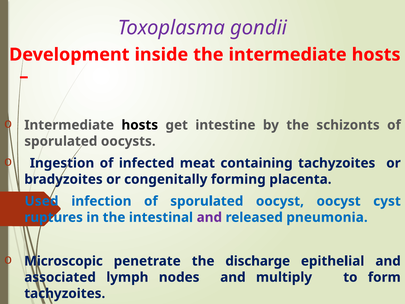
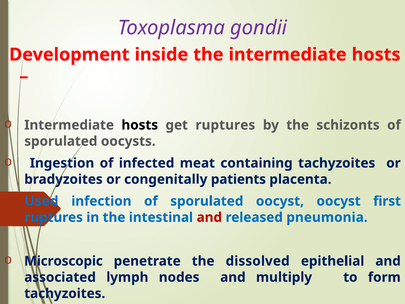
get intestine: intestine -> ruptures
forming: forming -> patients
cyst: cyst -> first
and at (209, 217) colour: purple -> red
discharge: discharge -> dissolved
